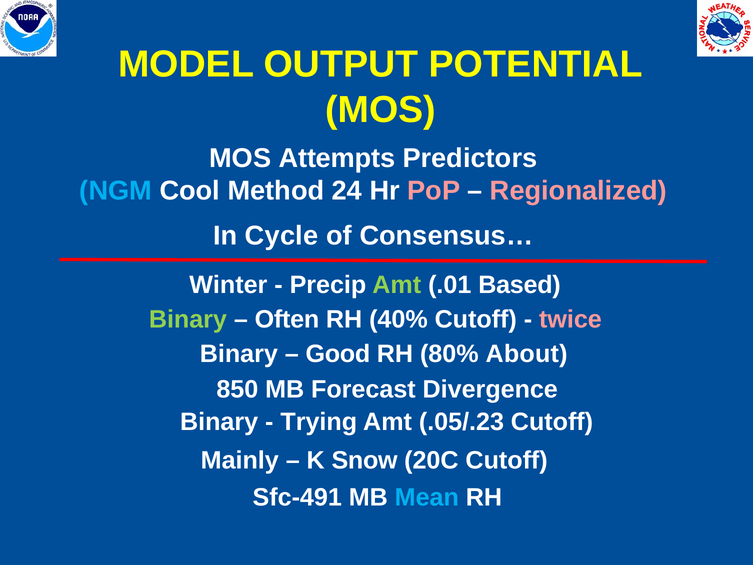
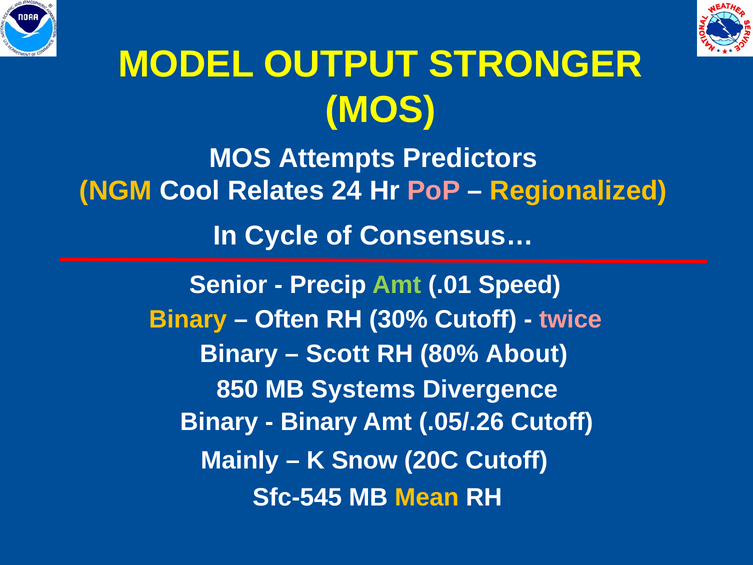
POTENTIAL: POTENTIAL -> STRONGER
NGM colour: light blue -> yellow
Method: Method -> Relates
Regionalized colour: pink -> yellow
Winter: Winter -> Senior
Based: Based -> Speed
Binary at (188, 319) colour: light green -> yellow
40%: 40% -> 30%
Good: Good -> Scott
Forecast: Forecast -> Systems
Trying at (319, 422): Trying -> Binary
.05/.23: .05/.23 -> .05/.26
Sfc-491: Sfc-491 -> Sfc-545
Mean colour: light blue -> yellow
